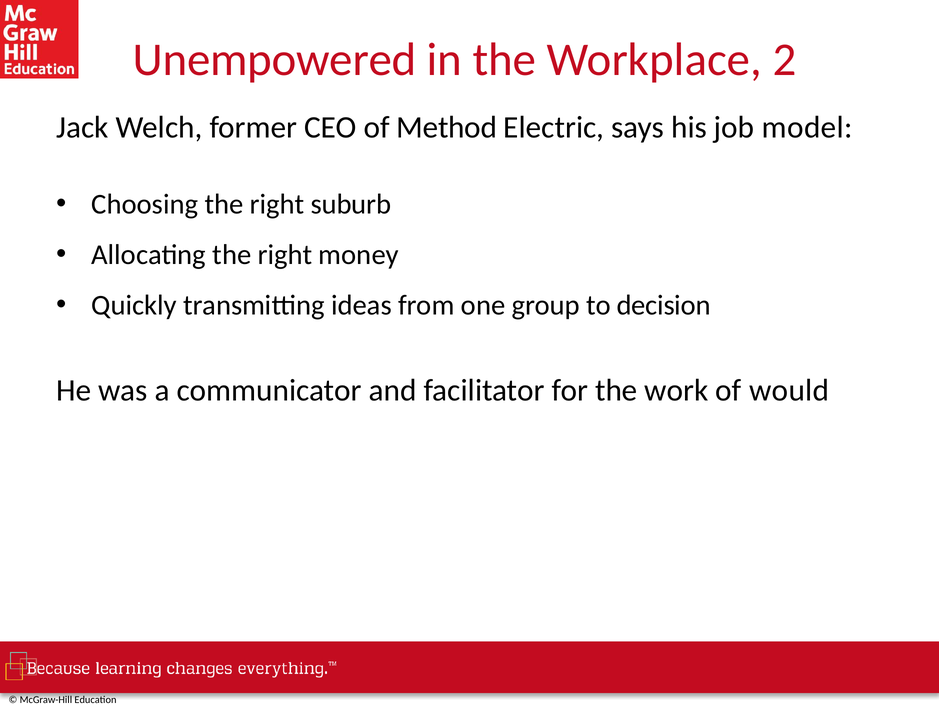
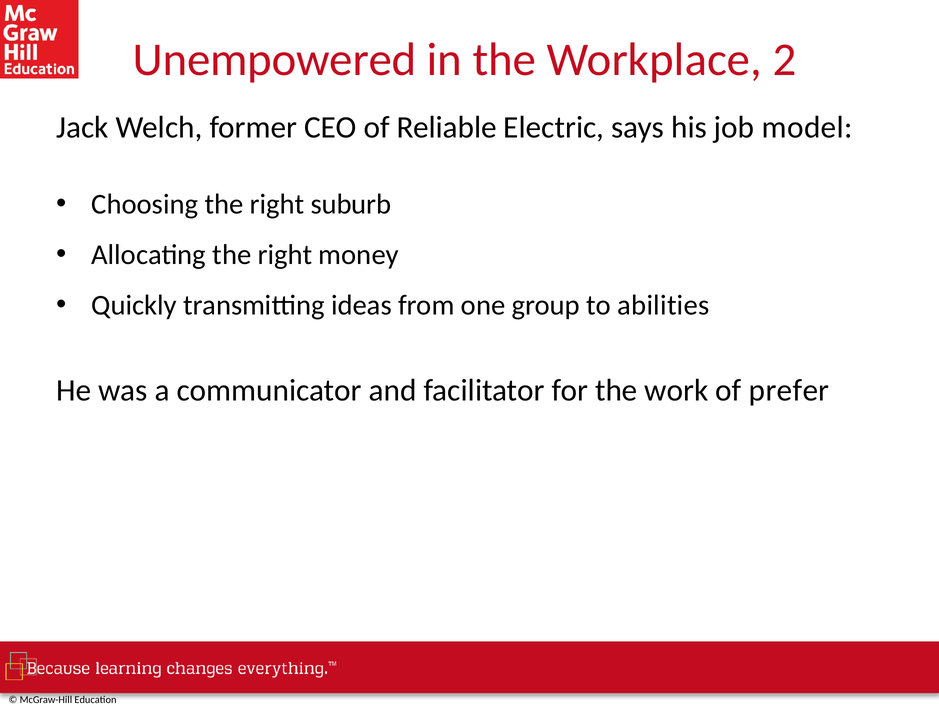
Method: Method -> Reliable
decision: decision -> abilities
would: would -> prefer
